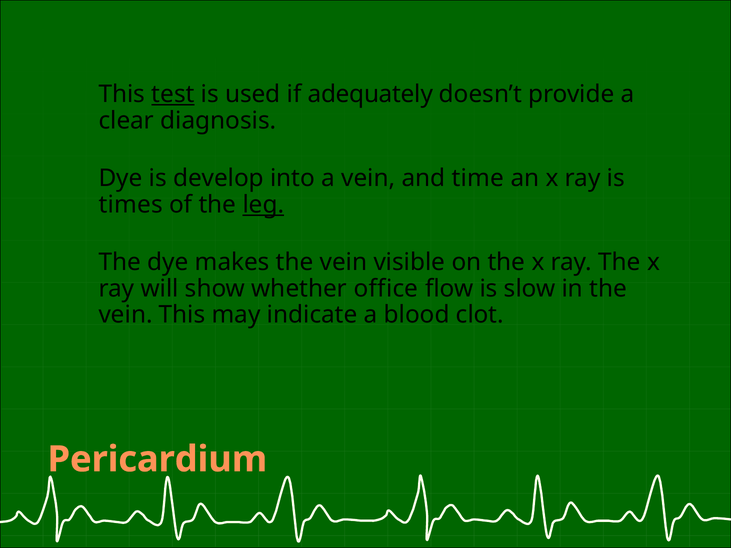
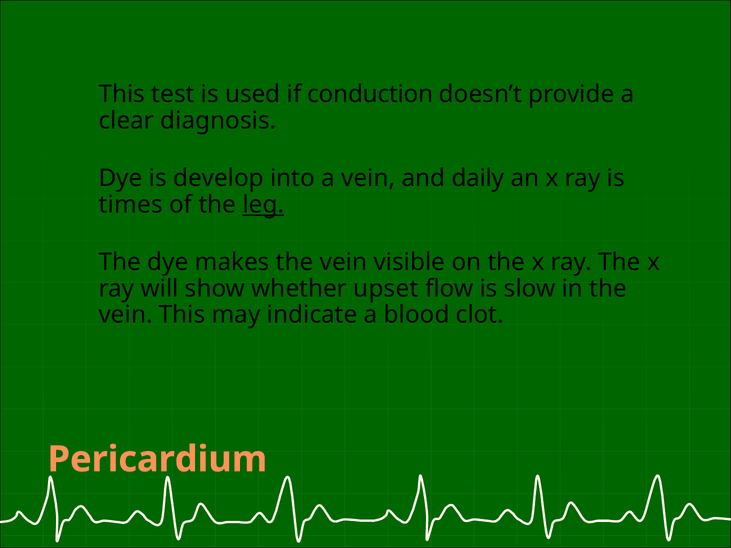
test underline: present -> none
adequately: adequately -> conduction
time: time -> daily
office: office -> upset
